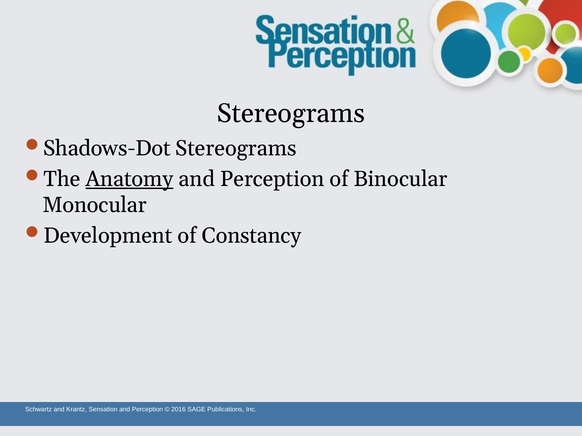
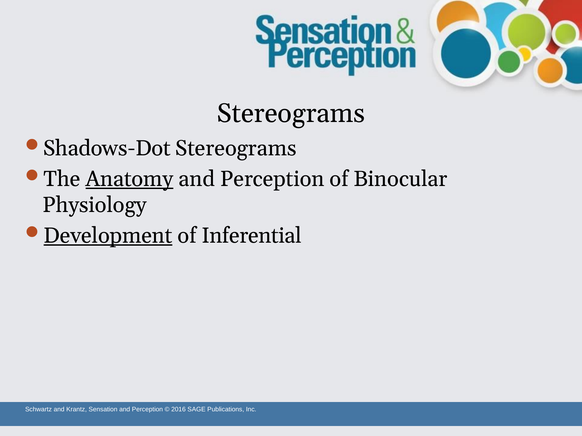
Monocular: Monocular -> Physiology
Development underline: none -> present
Constancy: Constancy -> Inferential
